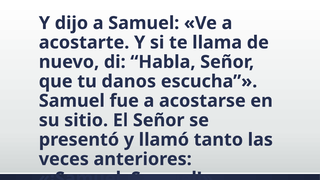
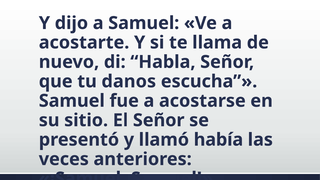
tanto: tanto -> había
